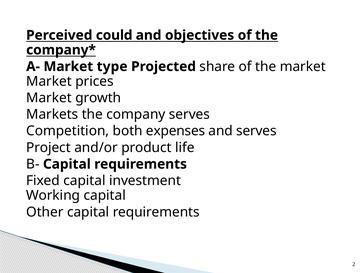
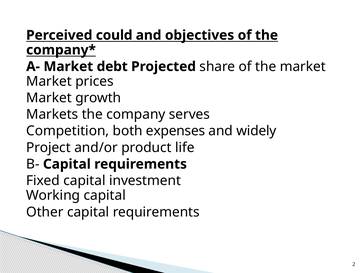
type: type -> debt
and serves: serves -> widely
